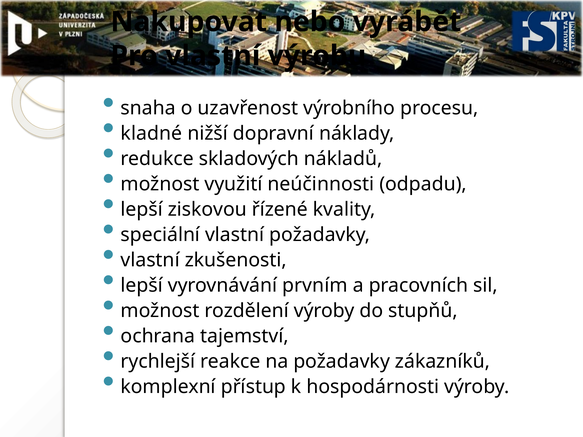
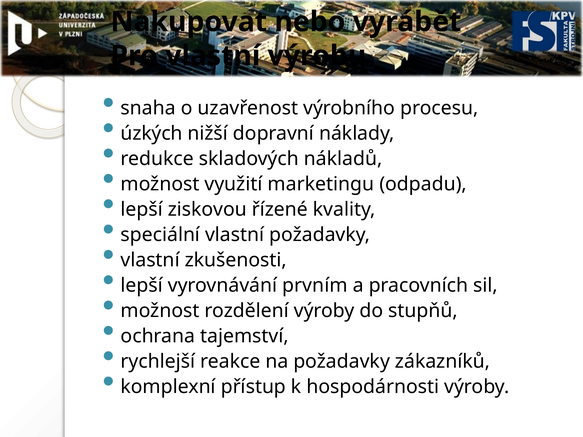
kladné: kladné -> úzkých
neúčinnosti: neúčinnosti -> marketingu
